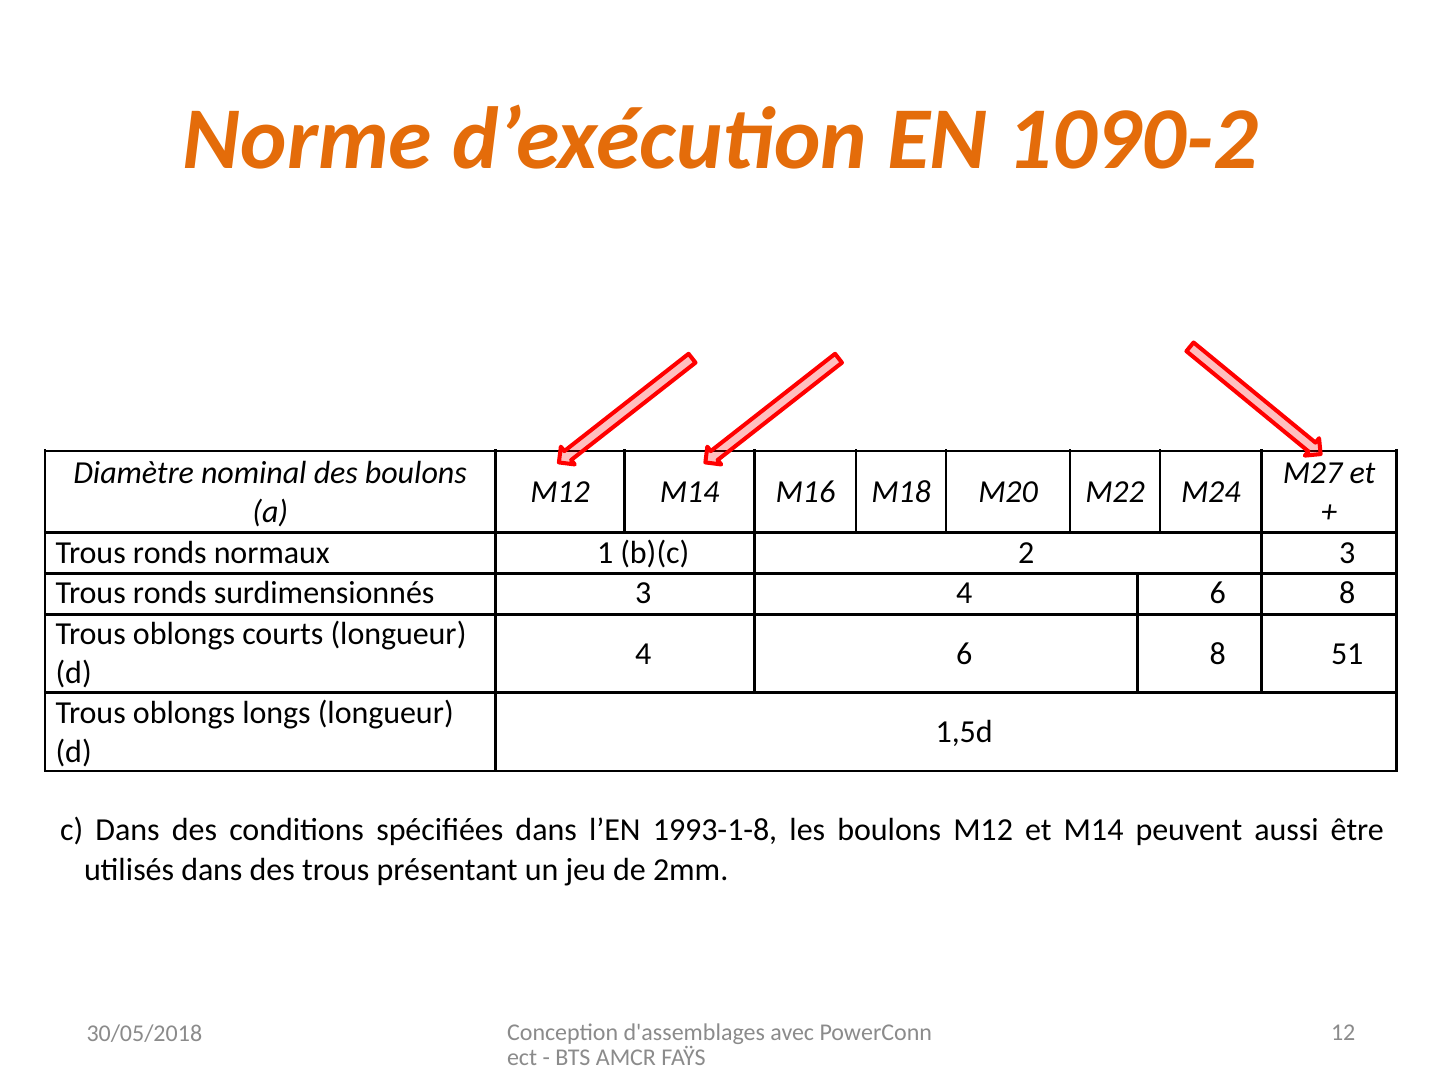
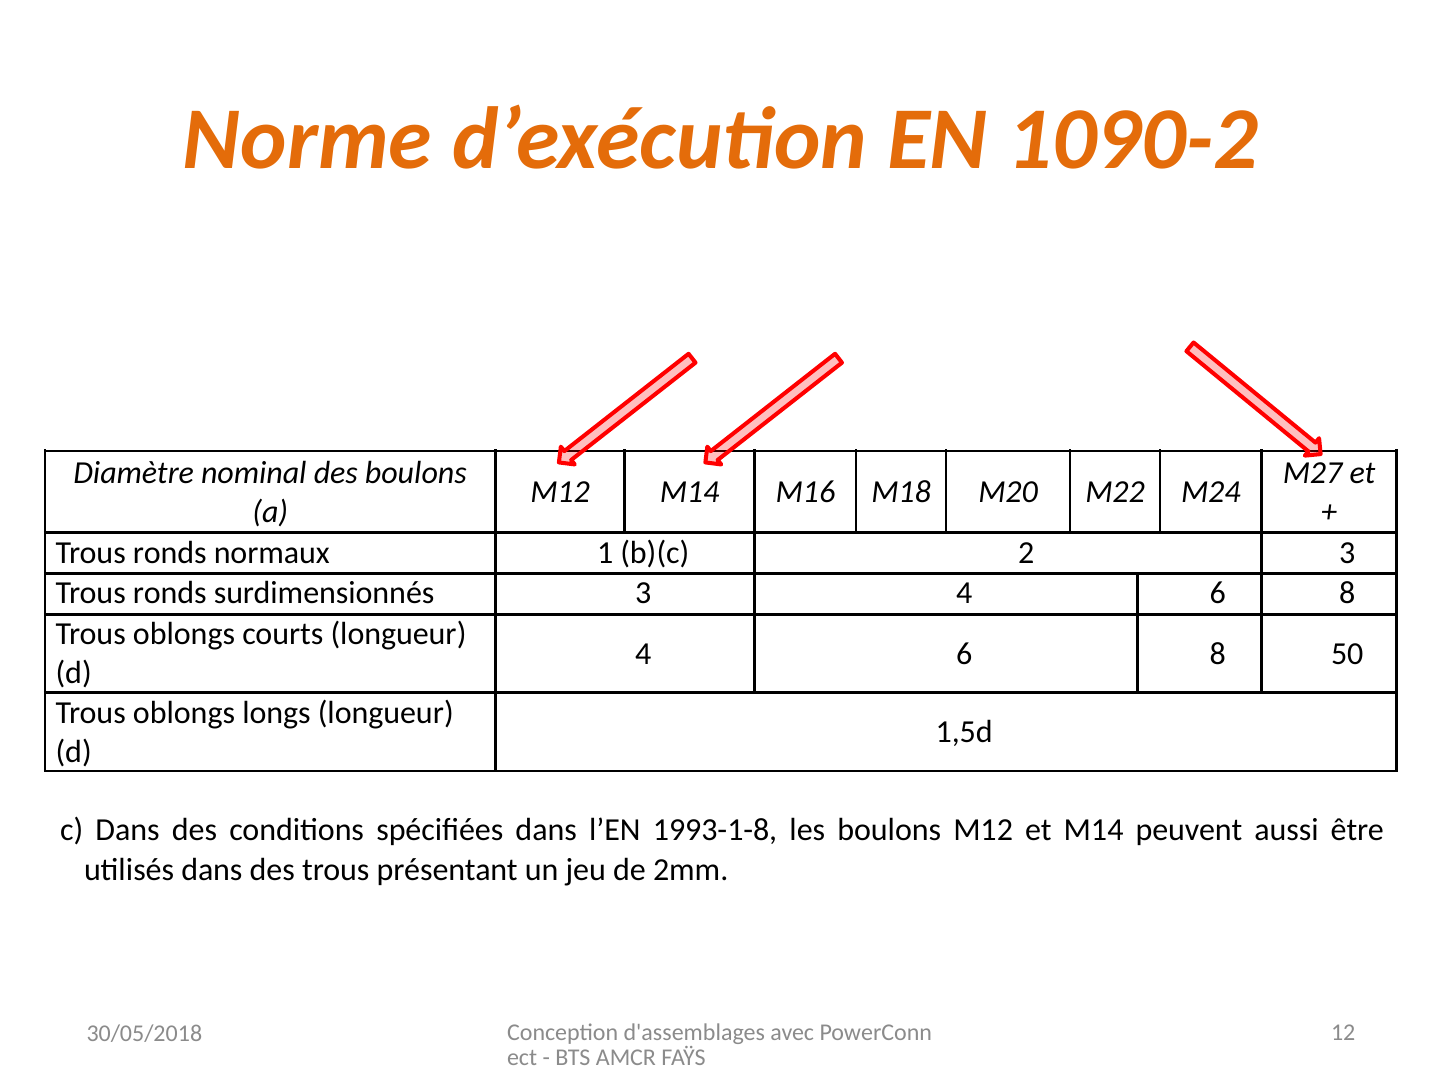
51: 51 -> 50
